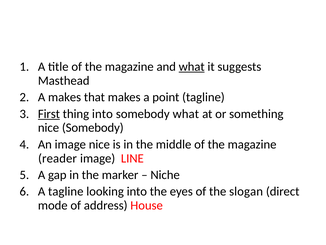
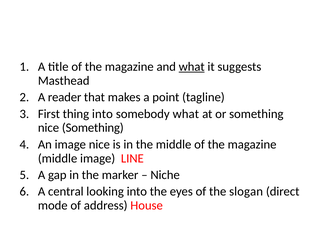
A makes: makes -> reader
First underline: present -> none
nice Somebody: Somebody -> Something
reader at (58, 158): reader -> middle
A tagline: tagline -> central
